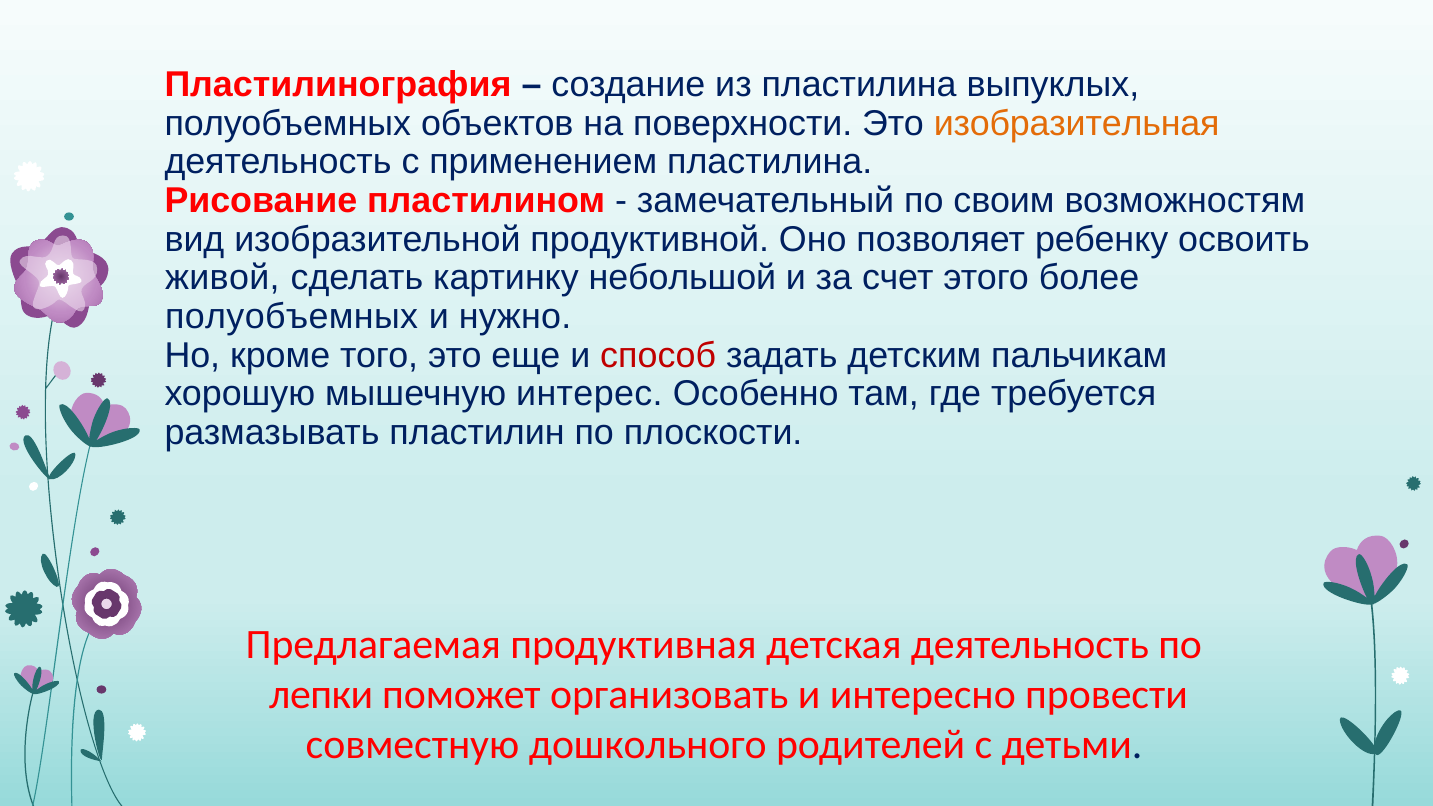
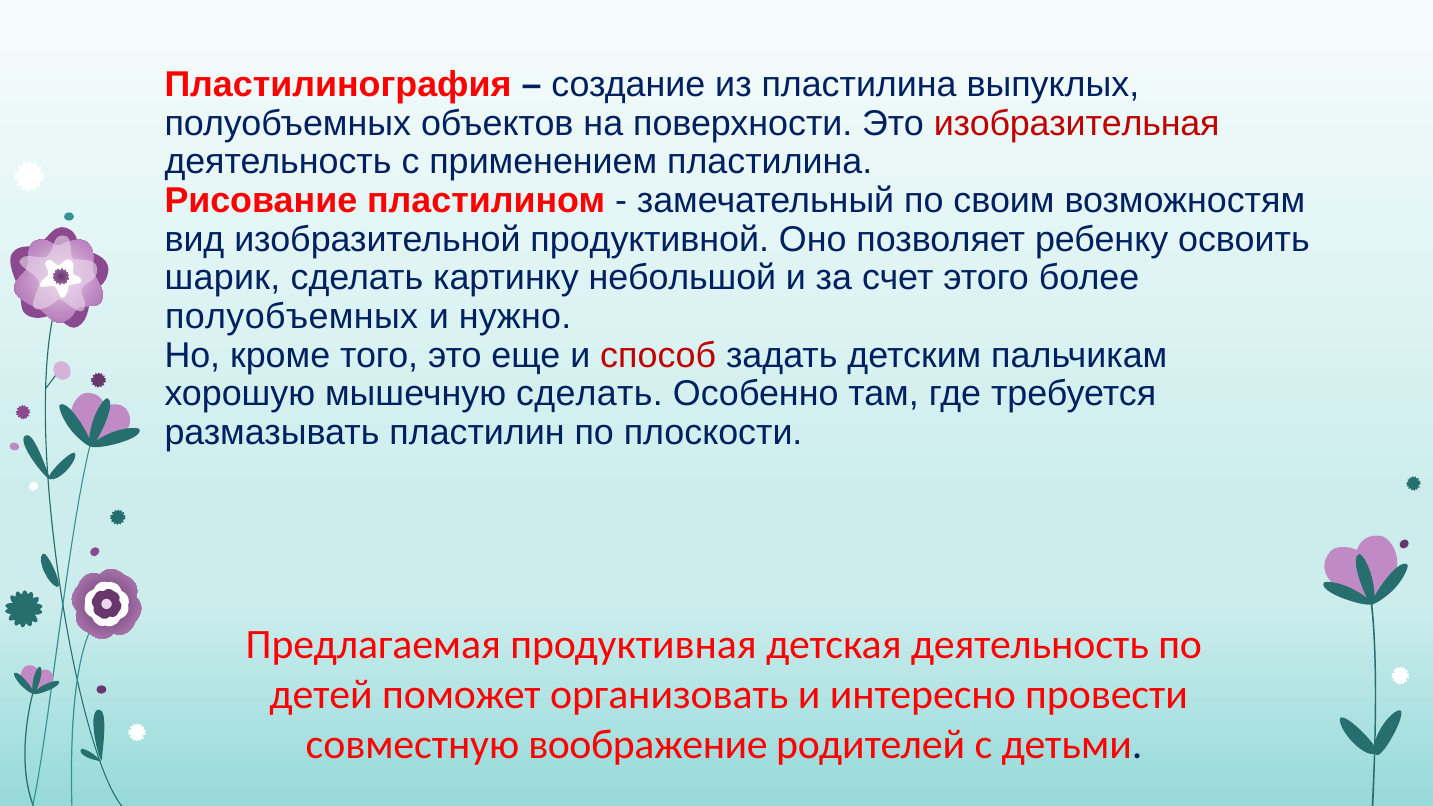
изобразительная colour: orange -> red
живой: живой -> шарик
мышечную интерес: интерес -> сделать
лепки: лепки -> детей
дошкольного: дошкольного -> воображение
